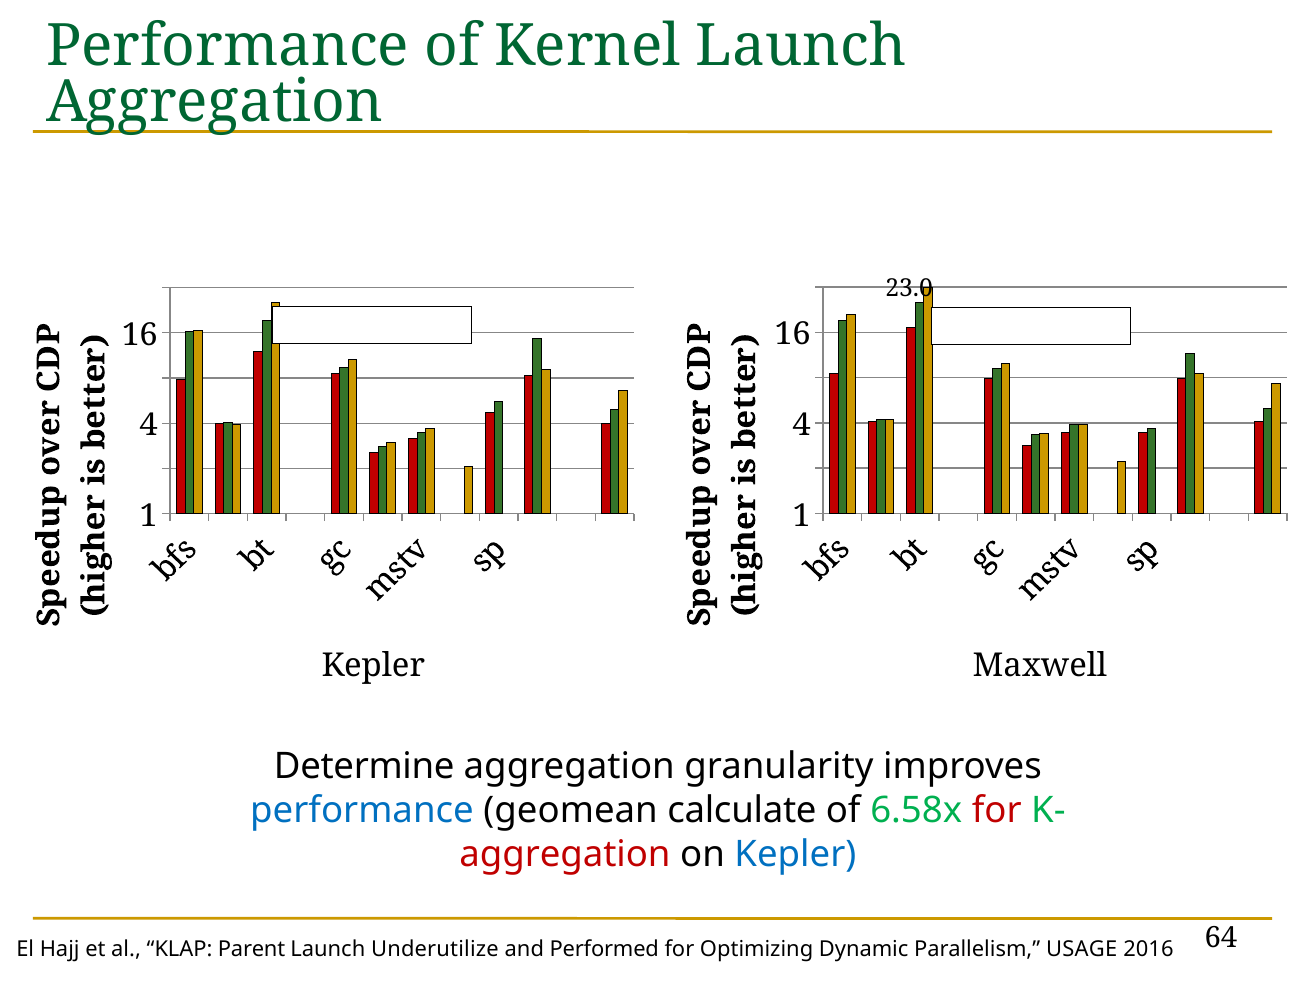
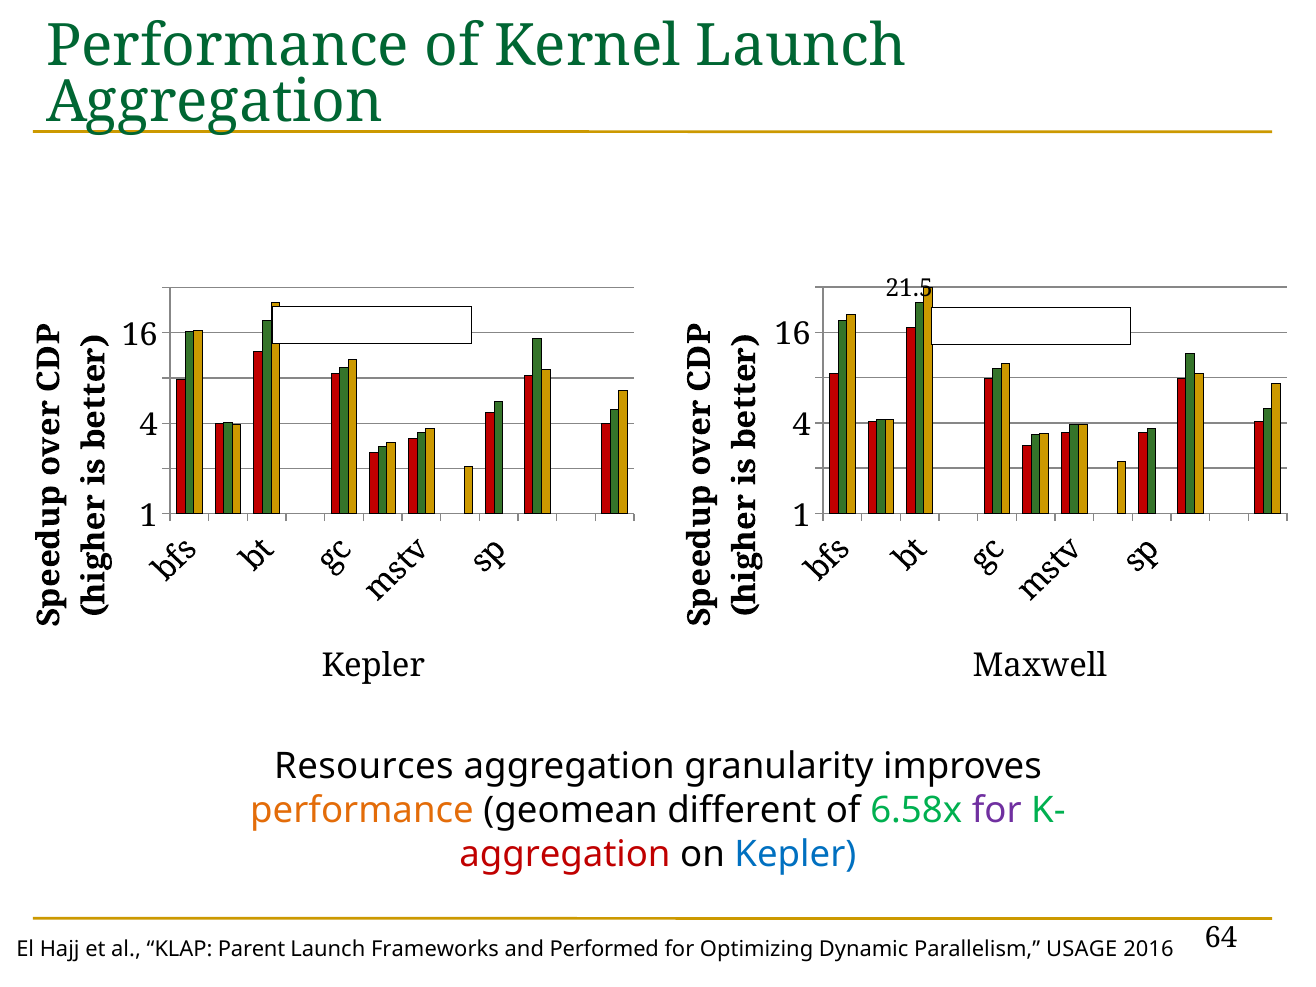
23.0: 23.0 -> 21.5
Determine: Determine -> Resources
performance at (362, 810) colour: blue -> orange
calculate: calculate -> different
for at (997, 810) colour: red -> purple
Underutilize: Underutilize -> Frameworks
